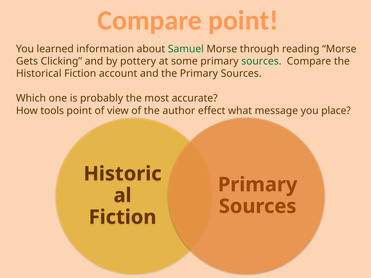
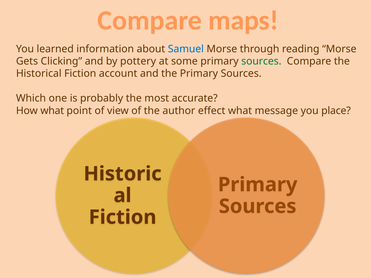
Compare point: point -> maps
Samuel colour: green -> blue
How tools: tools -> what
